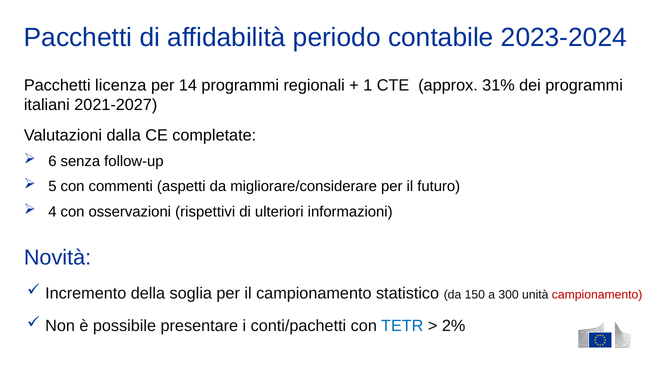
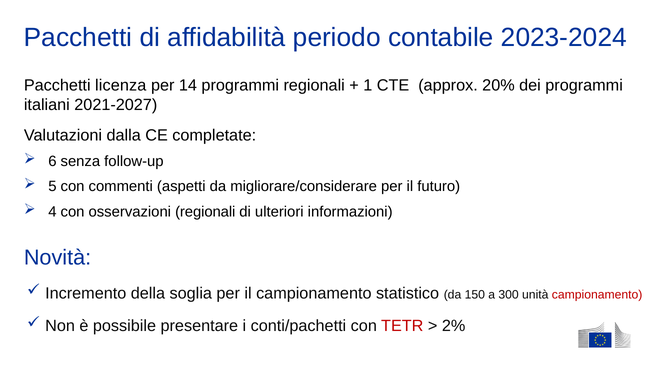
31%: 31% -> 20%
osservazioni rispettivi: rispettivi -> regionali
TETR colour: blue -> red
